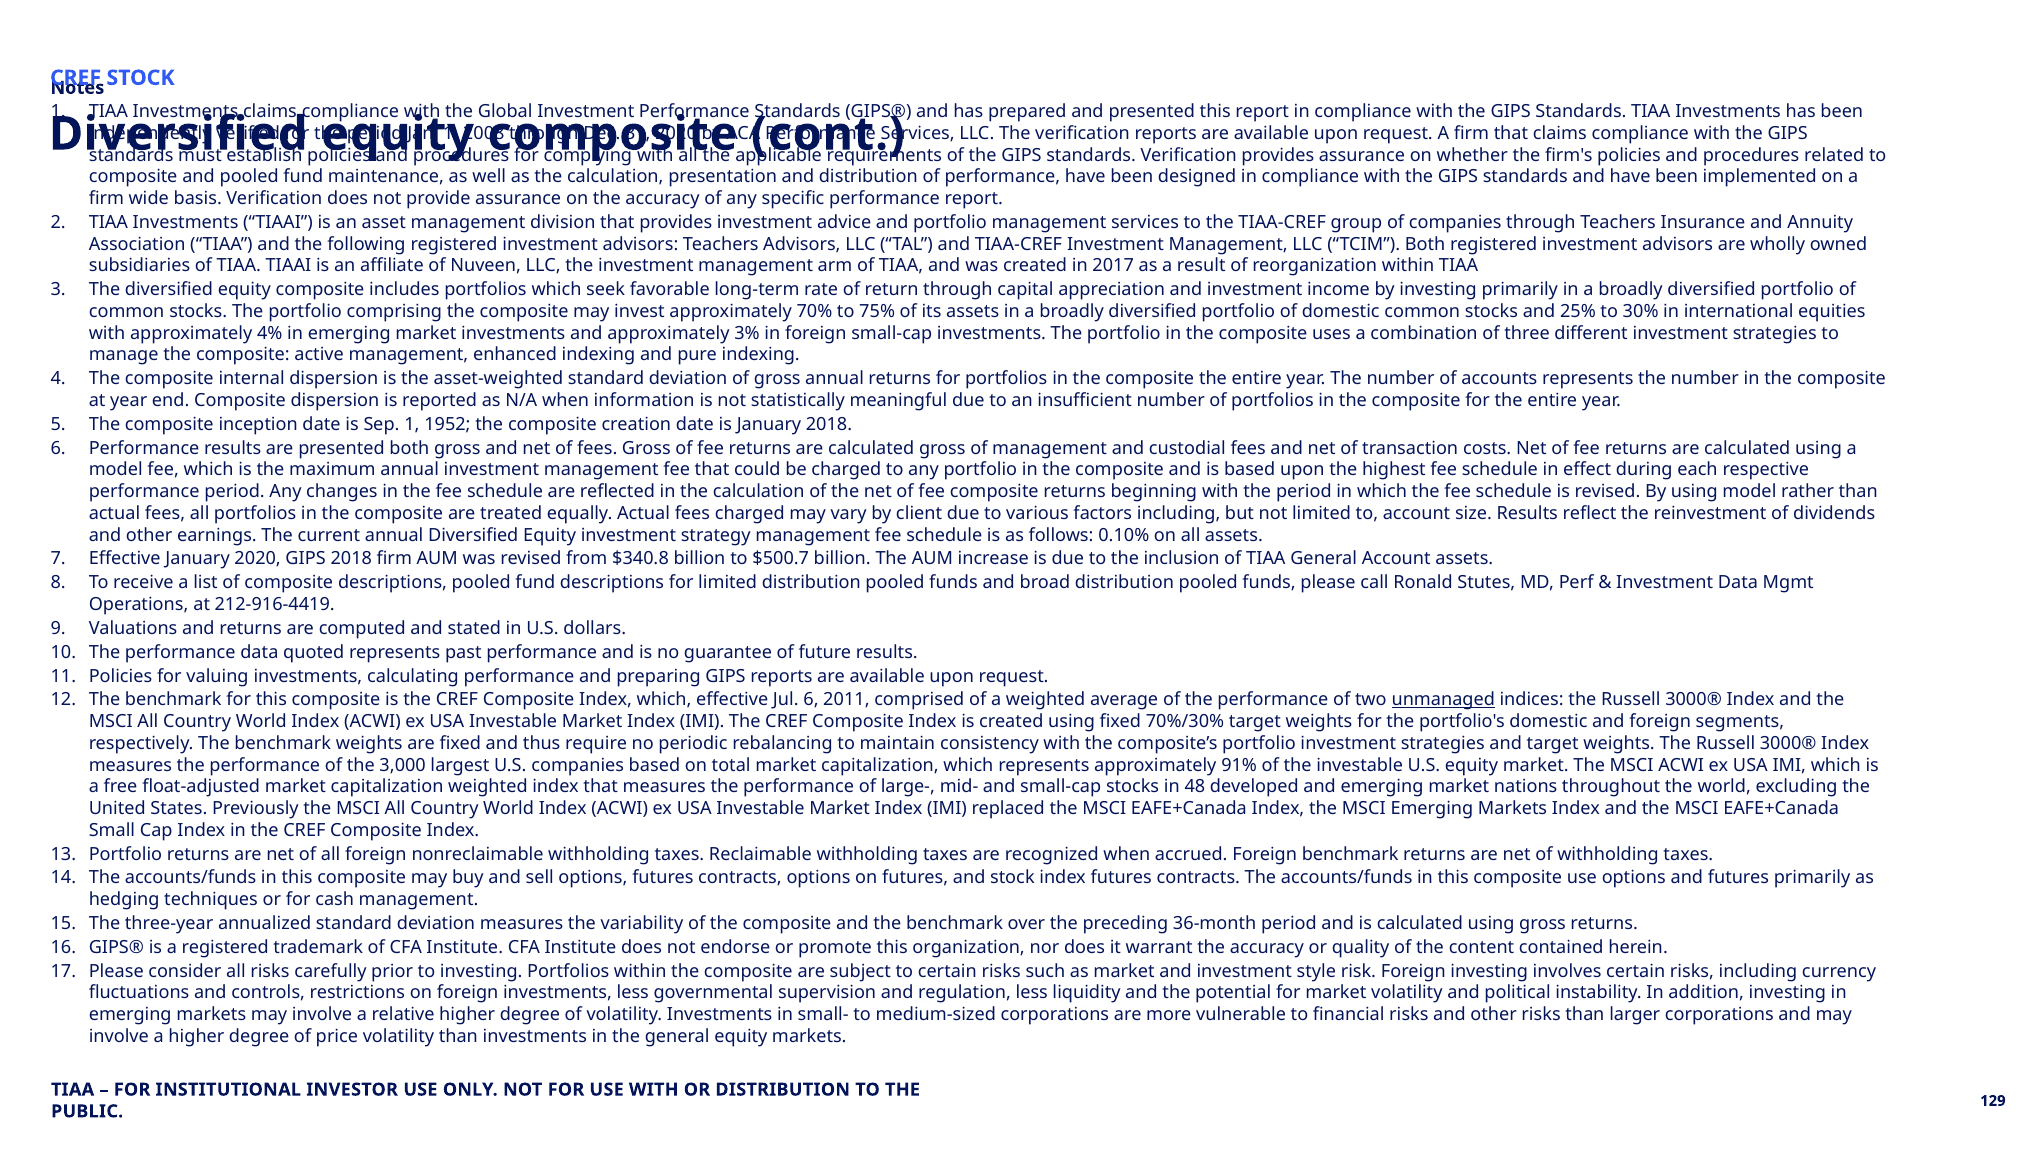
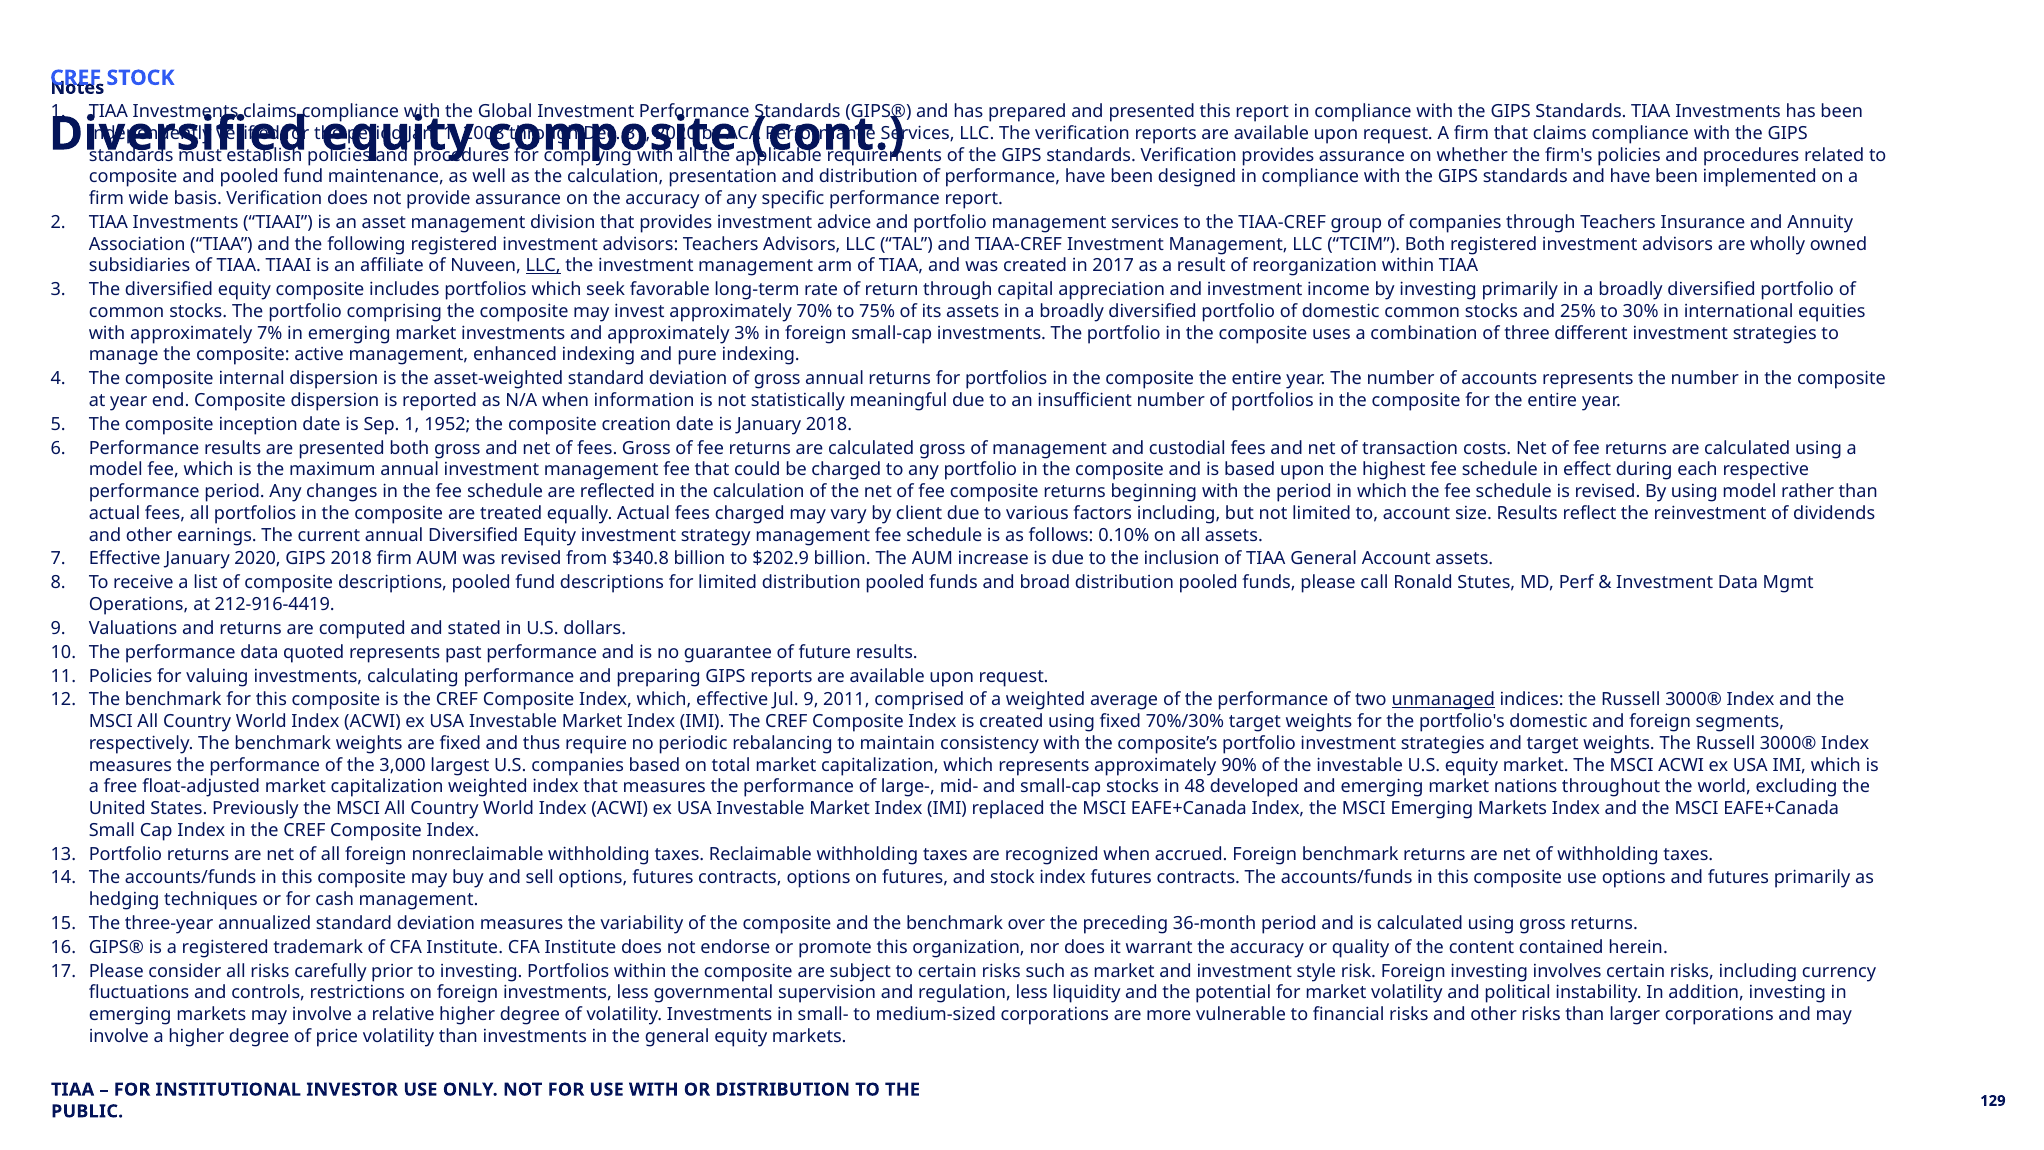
LLC at (543, 266) underline: none -> present
4%: 4% -> 7%
$500.7: $500.7 -> $202.9
Jul 6: 6 -> 9
91%: 91% -> 90%
